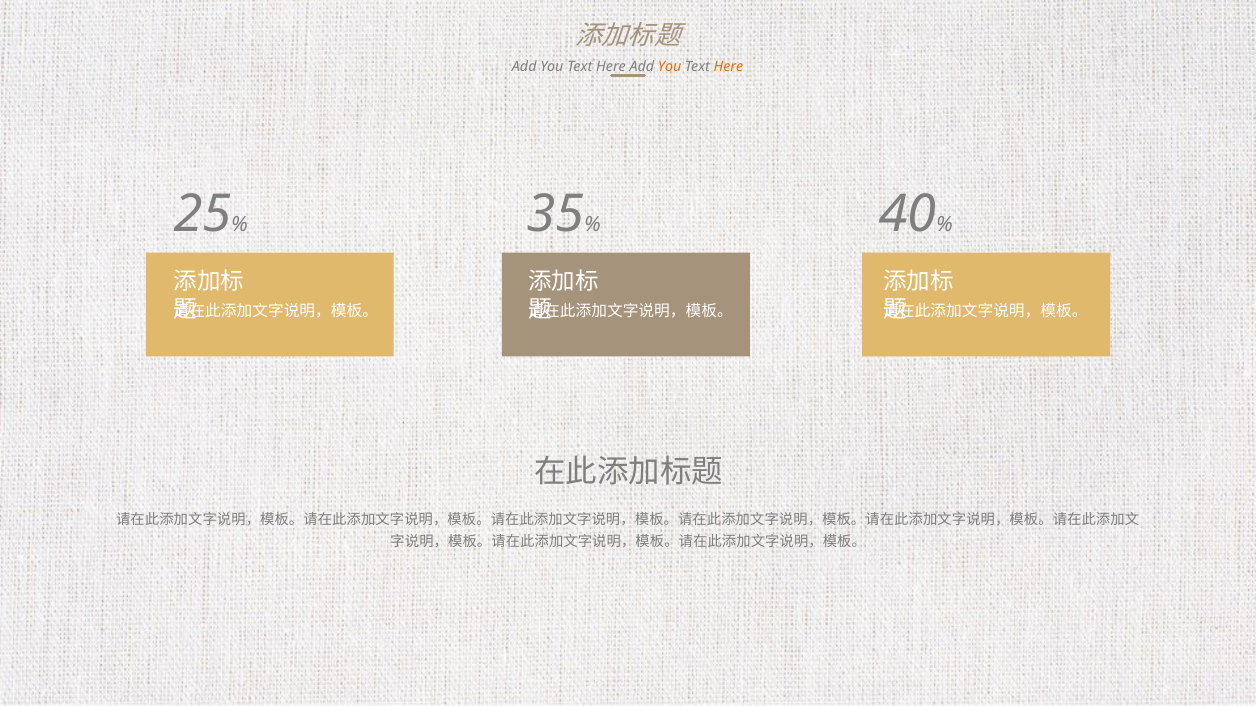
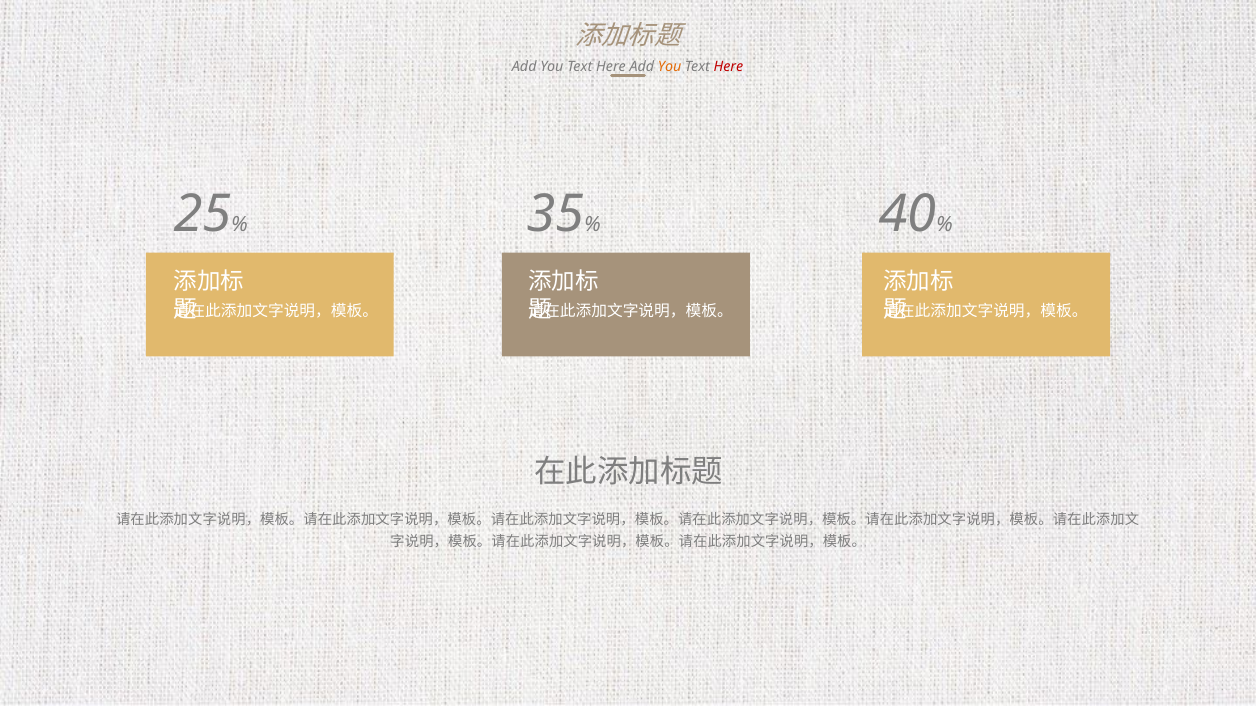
Here at (729, 67) colour: orange -> red
